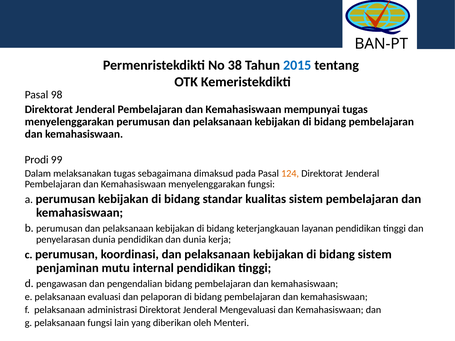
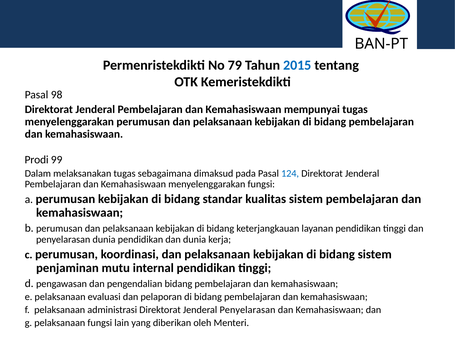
38: 38 -> 79
124 colour: orange -> blue
Jenderal Mengevaluasi: Mengevaluasi -> Penyelarasan
